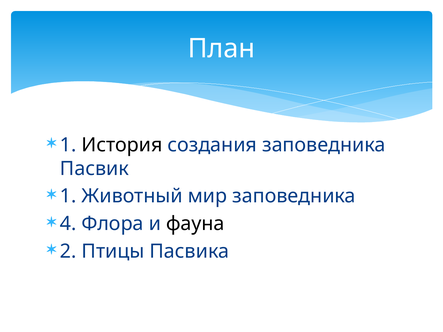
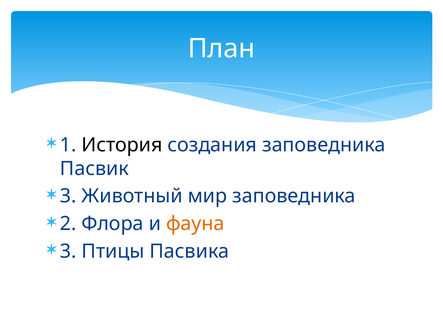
1 at (68, 196): 1 -> 3
4: 4 -> 2
фауна colour: black -> orange
2 at (68, 251): 2 -> 3
